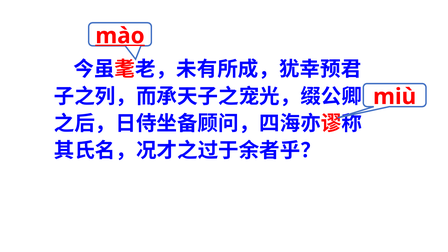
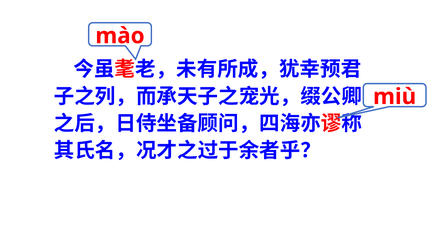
mào underline: present -> none
